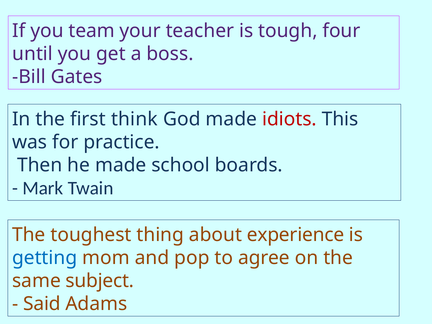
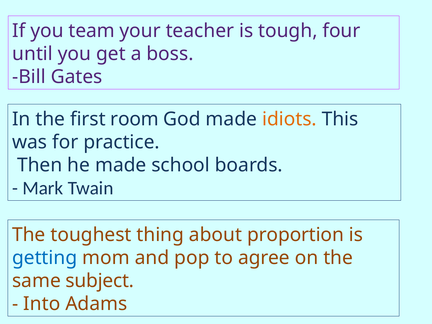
think: think -> room
idiots colour: red -> orange
experience: experience -> proportion
Said: Said -> Into
